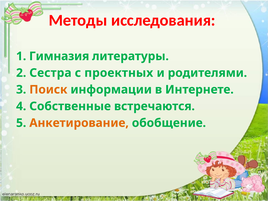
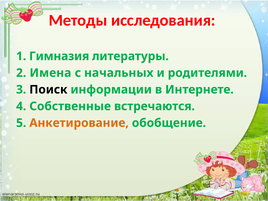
Сестра: Сестра -> Имена
проектных: проектных -> начальных
Поиск colour: orange -> black
